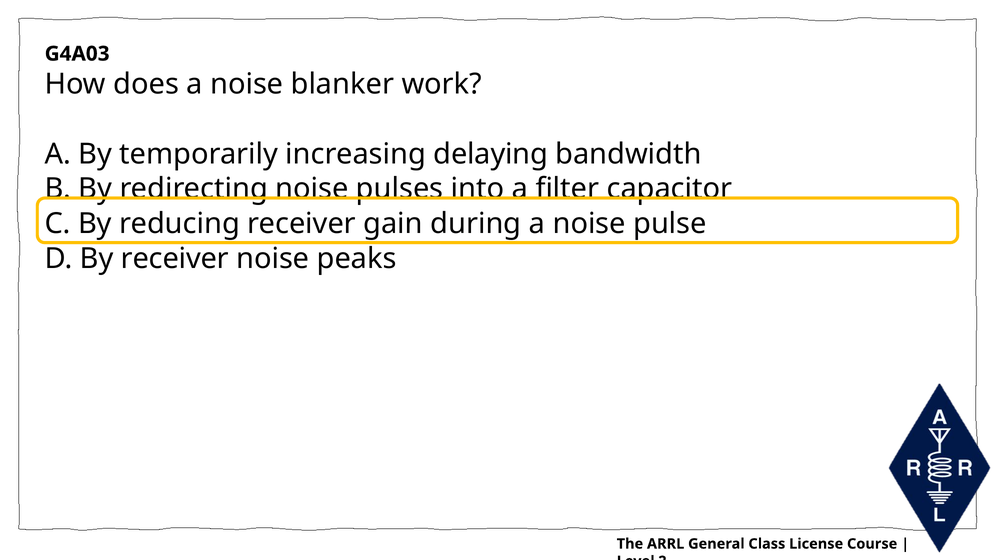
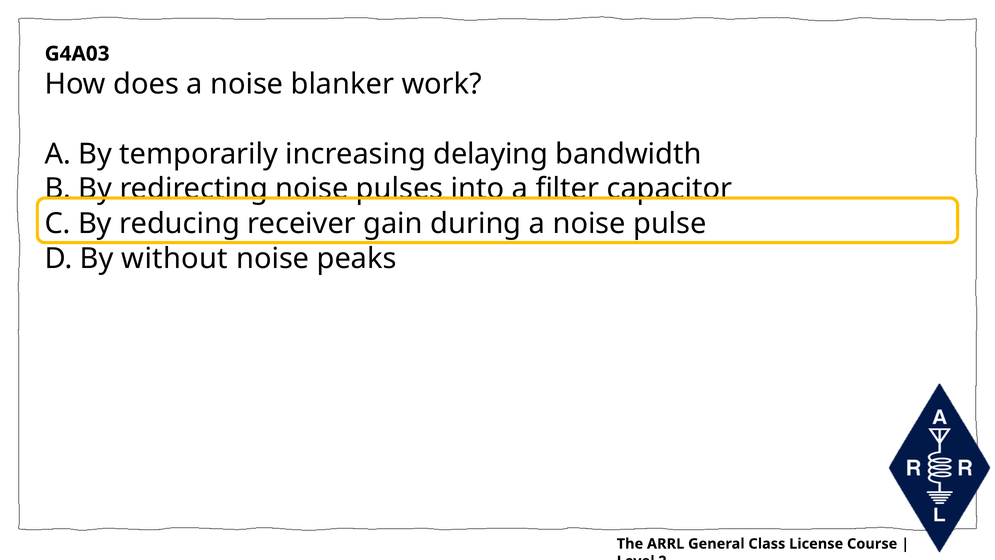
By receiver: receiver -> without
